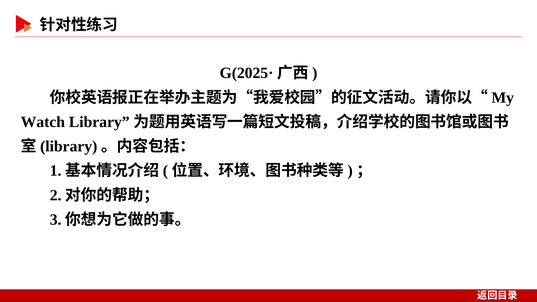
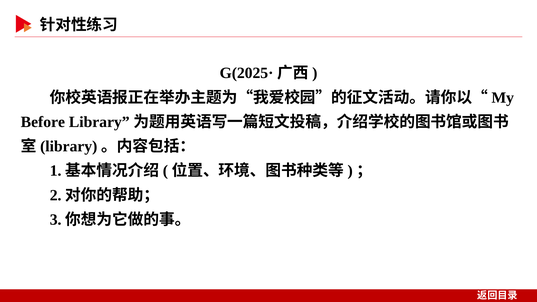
Watch: Watch -> Before
